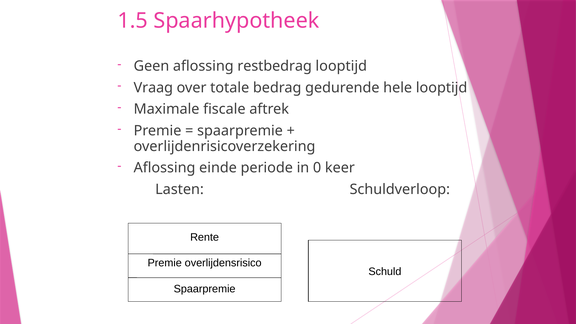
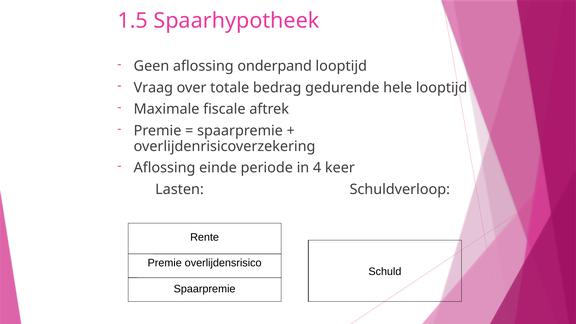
restbedrag: restbedrag -> onderpand
0: 0 -> 4
